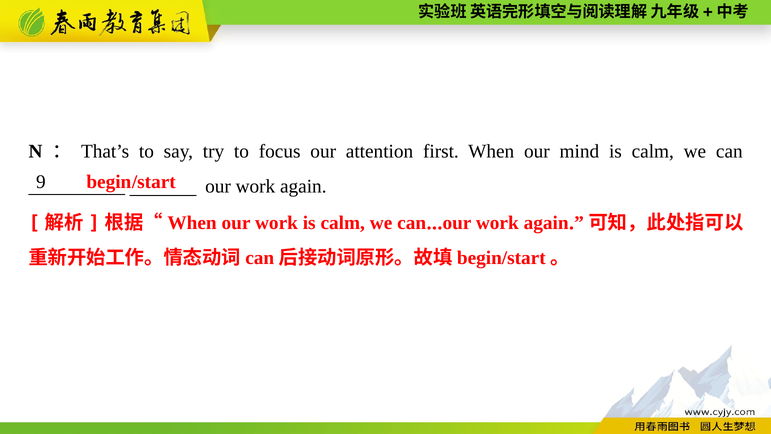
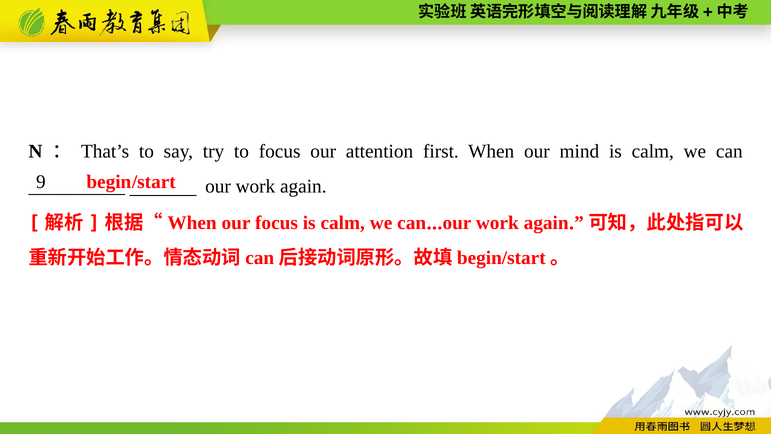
work at (276, 223): work -> focus
